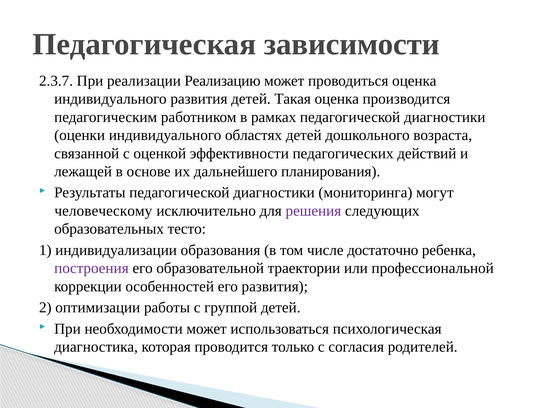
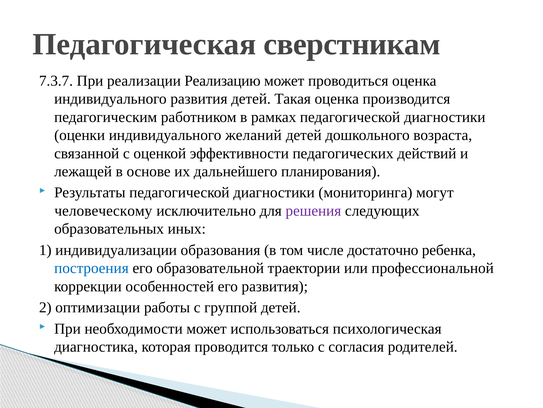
зависимости: зависимости -> сверстникам
2.3.7: 2.3.7 -> 7.3.7
областях: областях -> желаний
тесто: тесто -> иных
построения colour: purple -> blue
